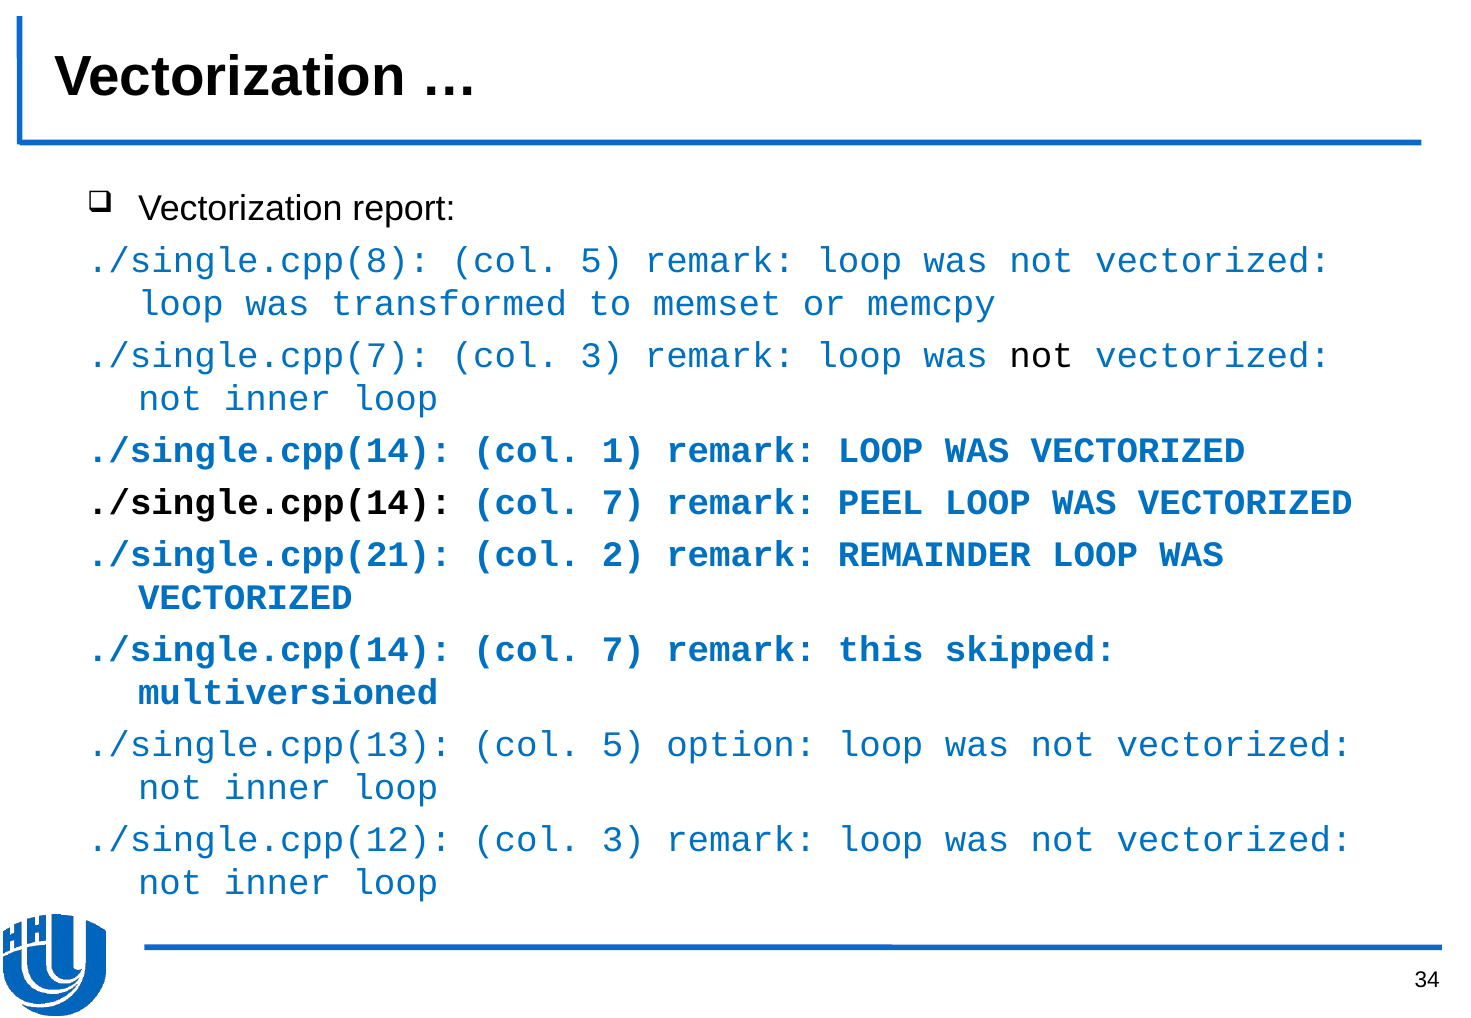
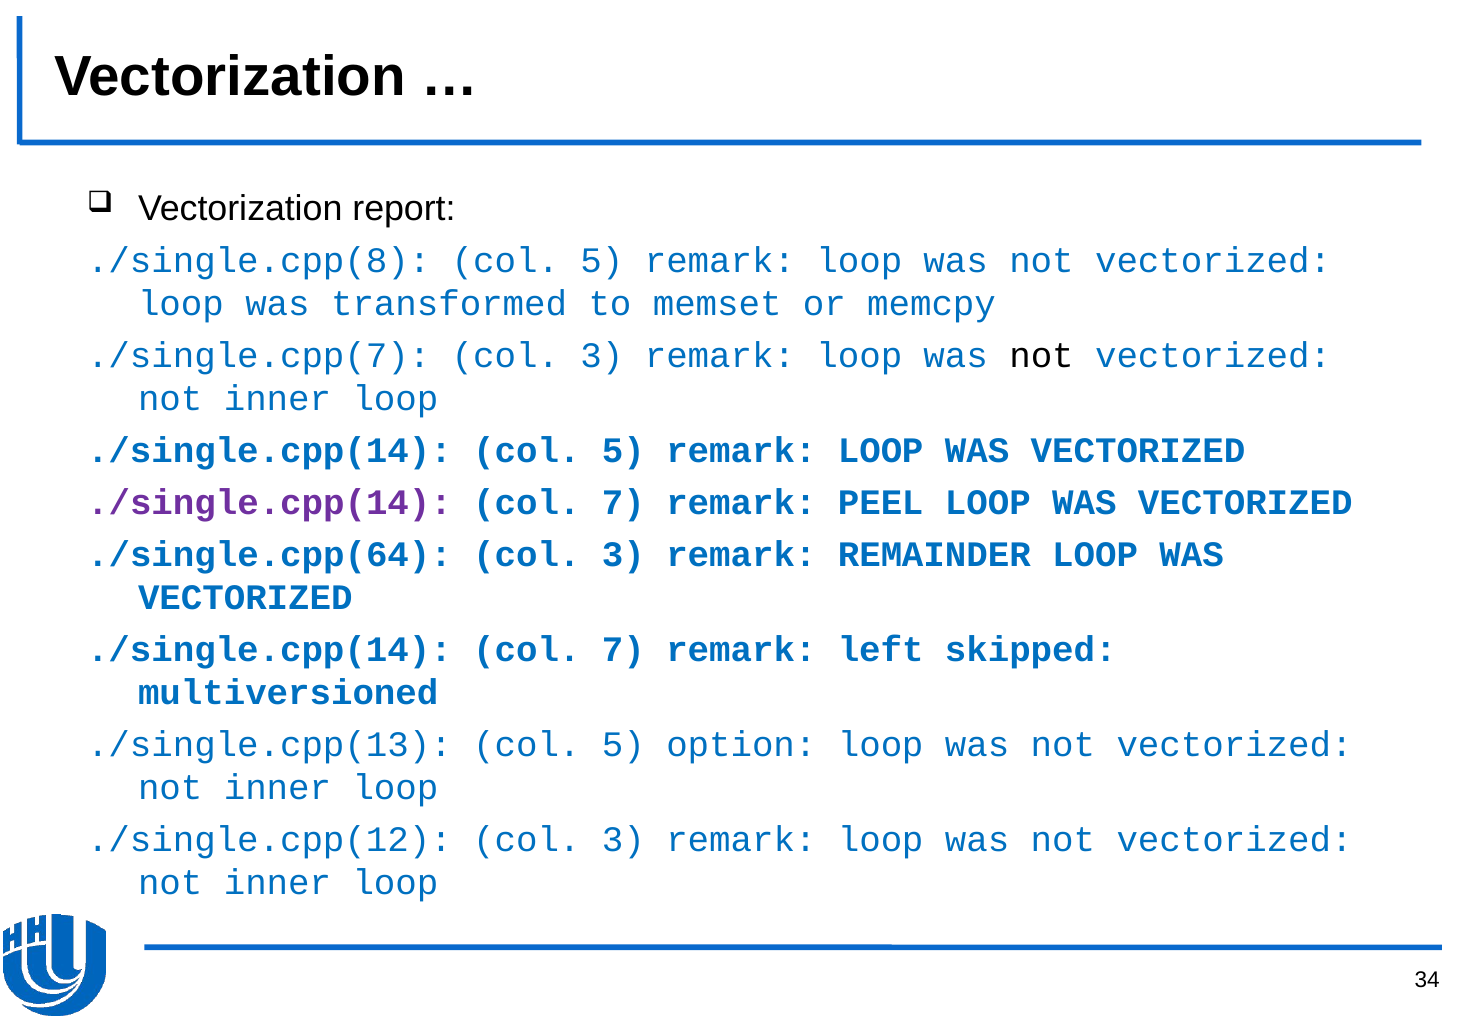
./single.cpp(14 col 1: 1 -> 5
./single.cpp(14 at (269, 503) colour: black -> purple
./single.cpp(21: ./single.cpp(21 -> ./single.cpp(64
2 at (623, 555): 2 -> 3
this: this -> left
